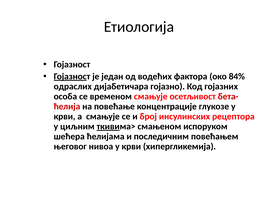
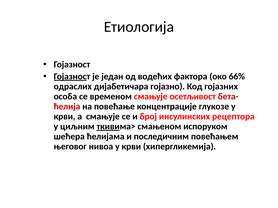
84%: 84% -> 66%
